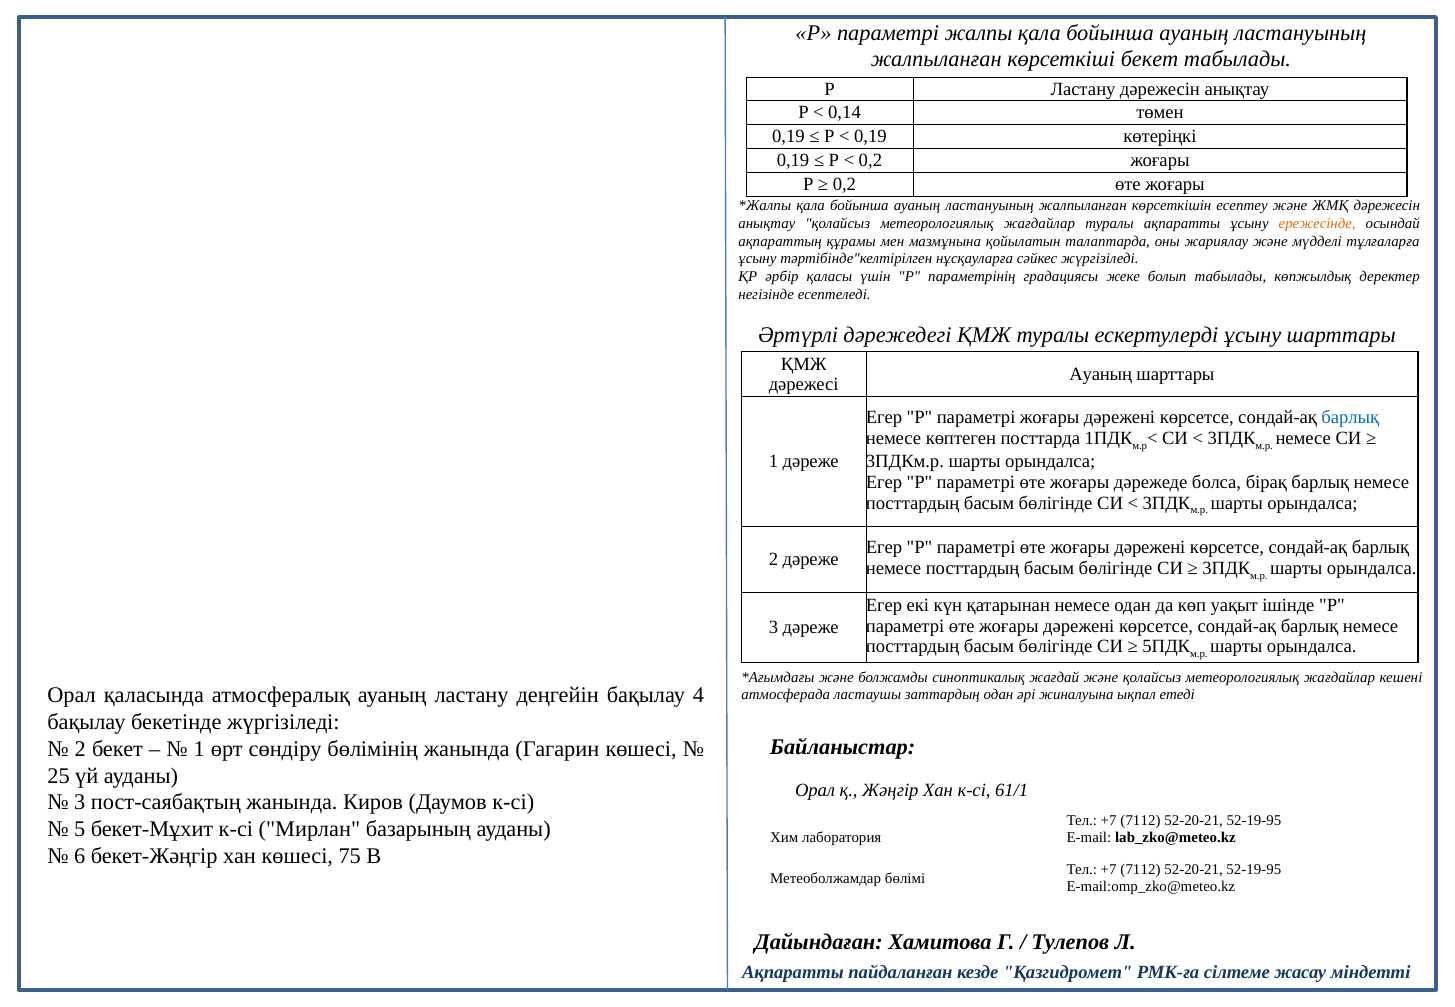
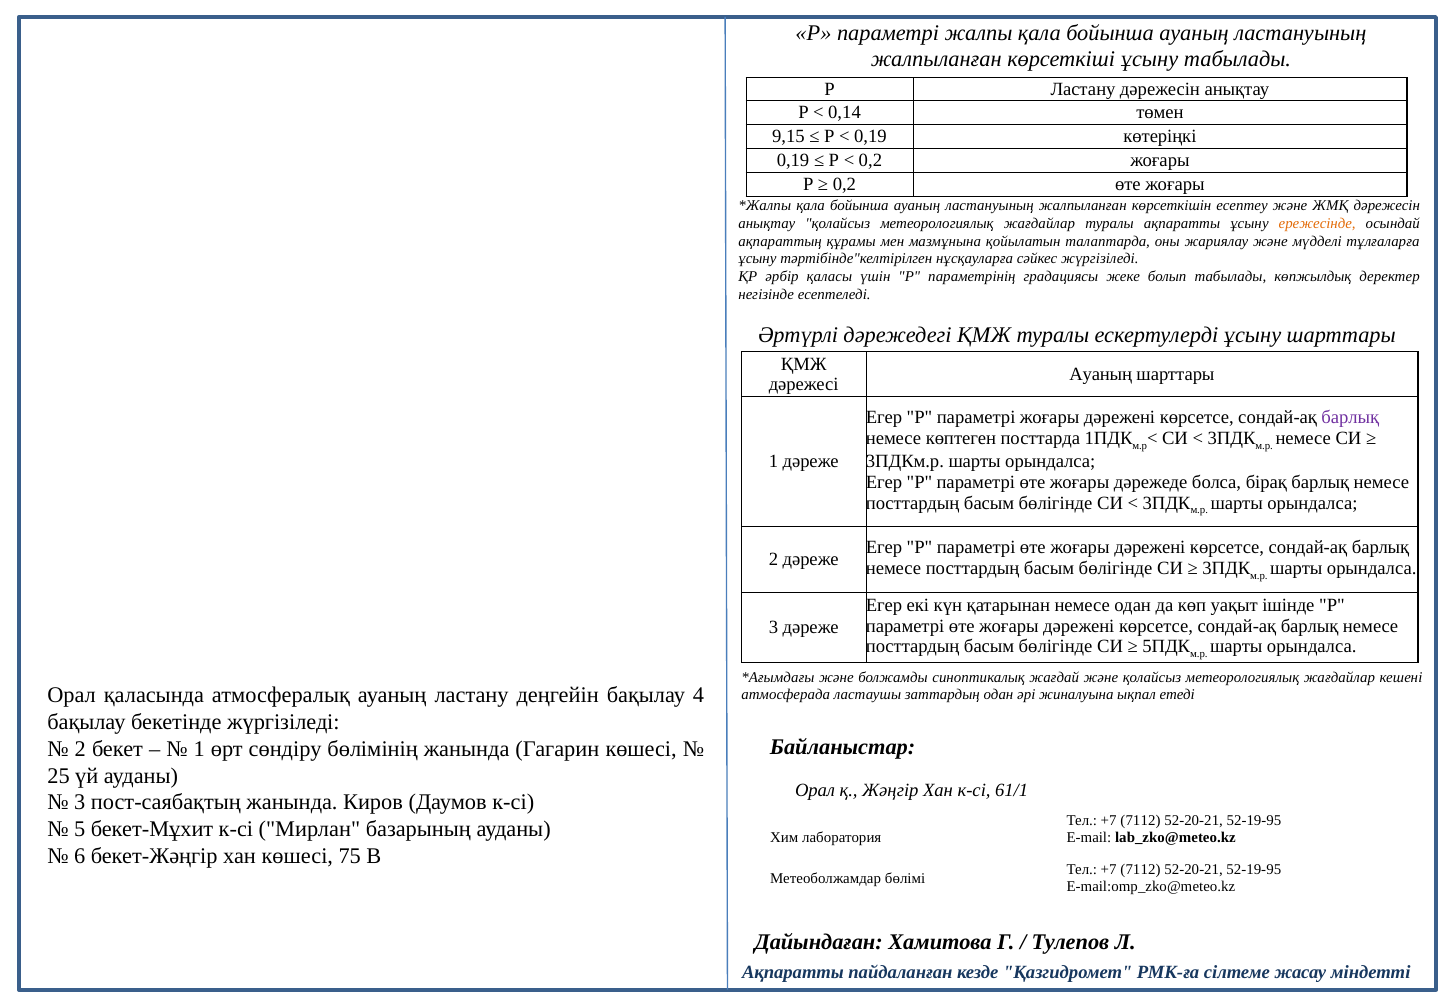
көрсеткіші бекет: бекет -> ұсыну
0,19 at (788, 136): 0,19 -> 9,15
барлық at (1350, 418) colour: blue -> purple
